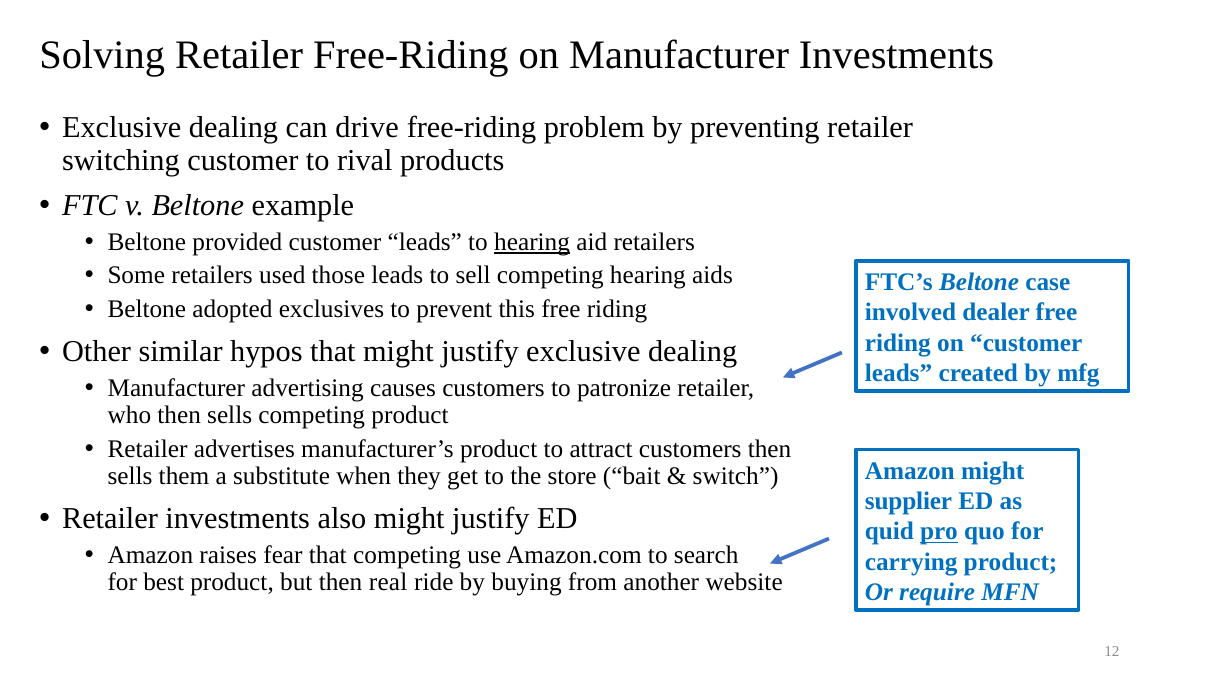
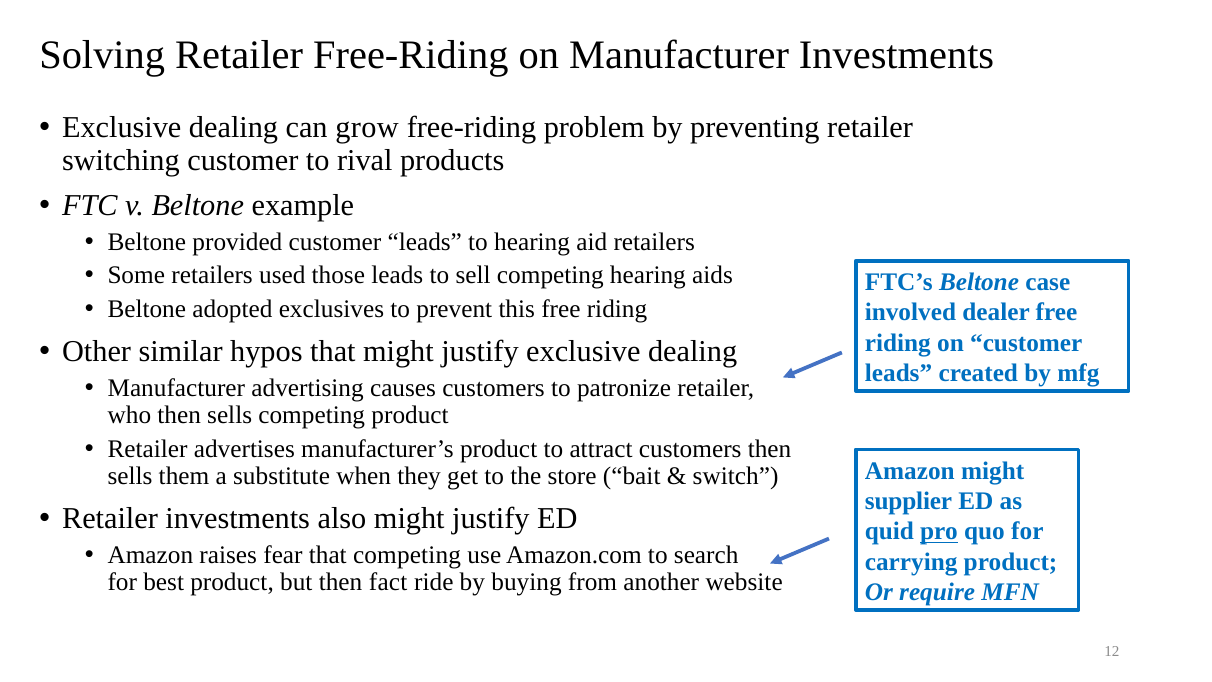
drive: drive -> grow
hearing at (532, 242) underline: present -> none
real: real -> fact
